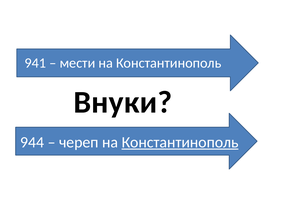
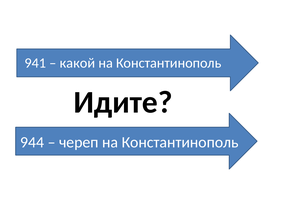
мести: мести -> какой
Внуки: Внуки -> Идите
Константинополь at (180, 142) underline: present -> none
